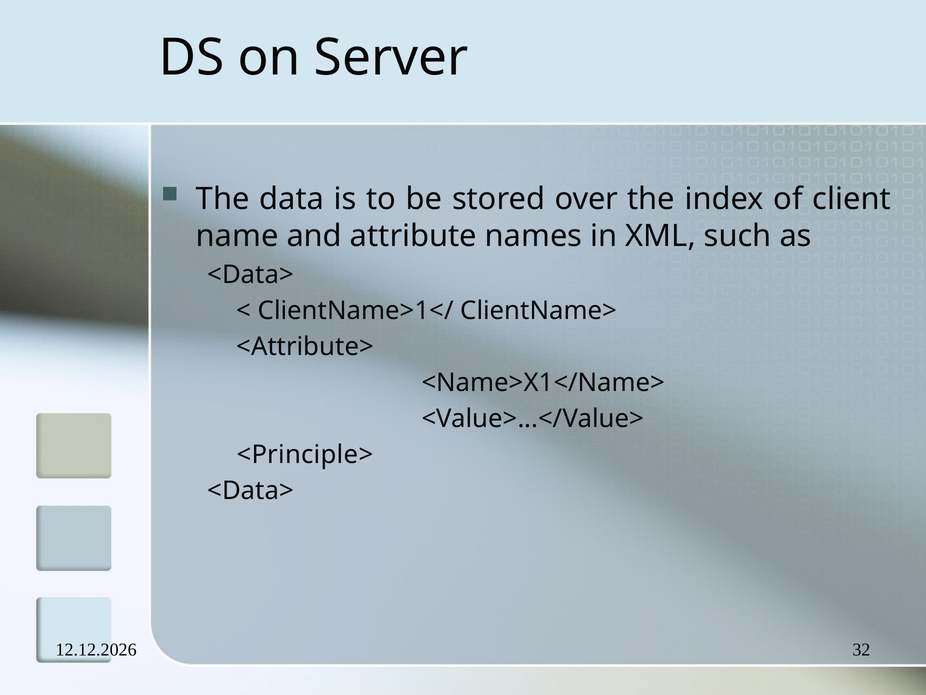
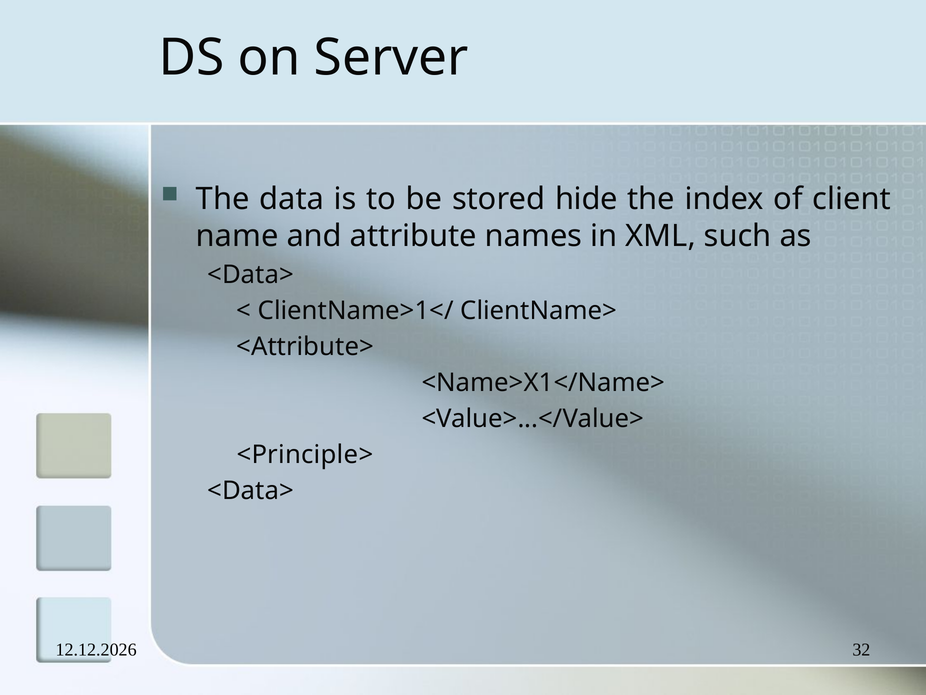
over: over -> hide
